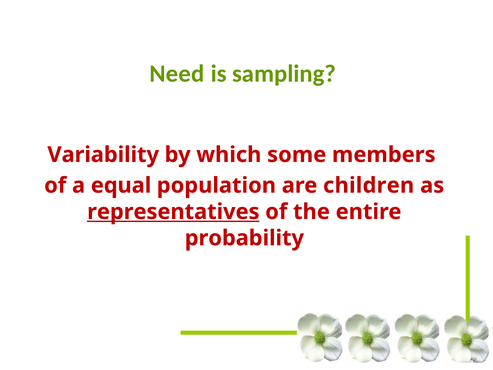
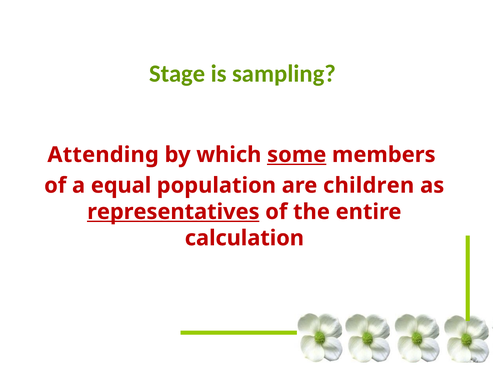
Need: Need -> Stage
Variability: Variability -> Attending
some underline: none -> present
probability: probability -> calculation
